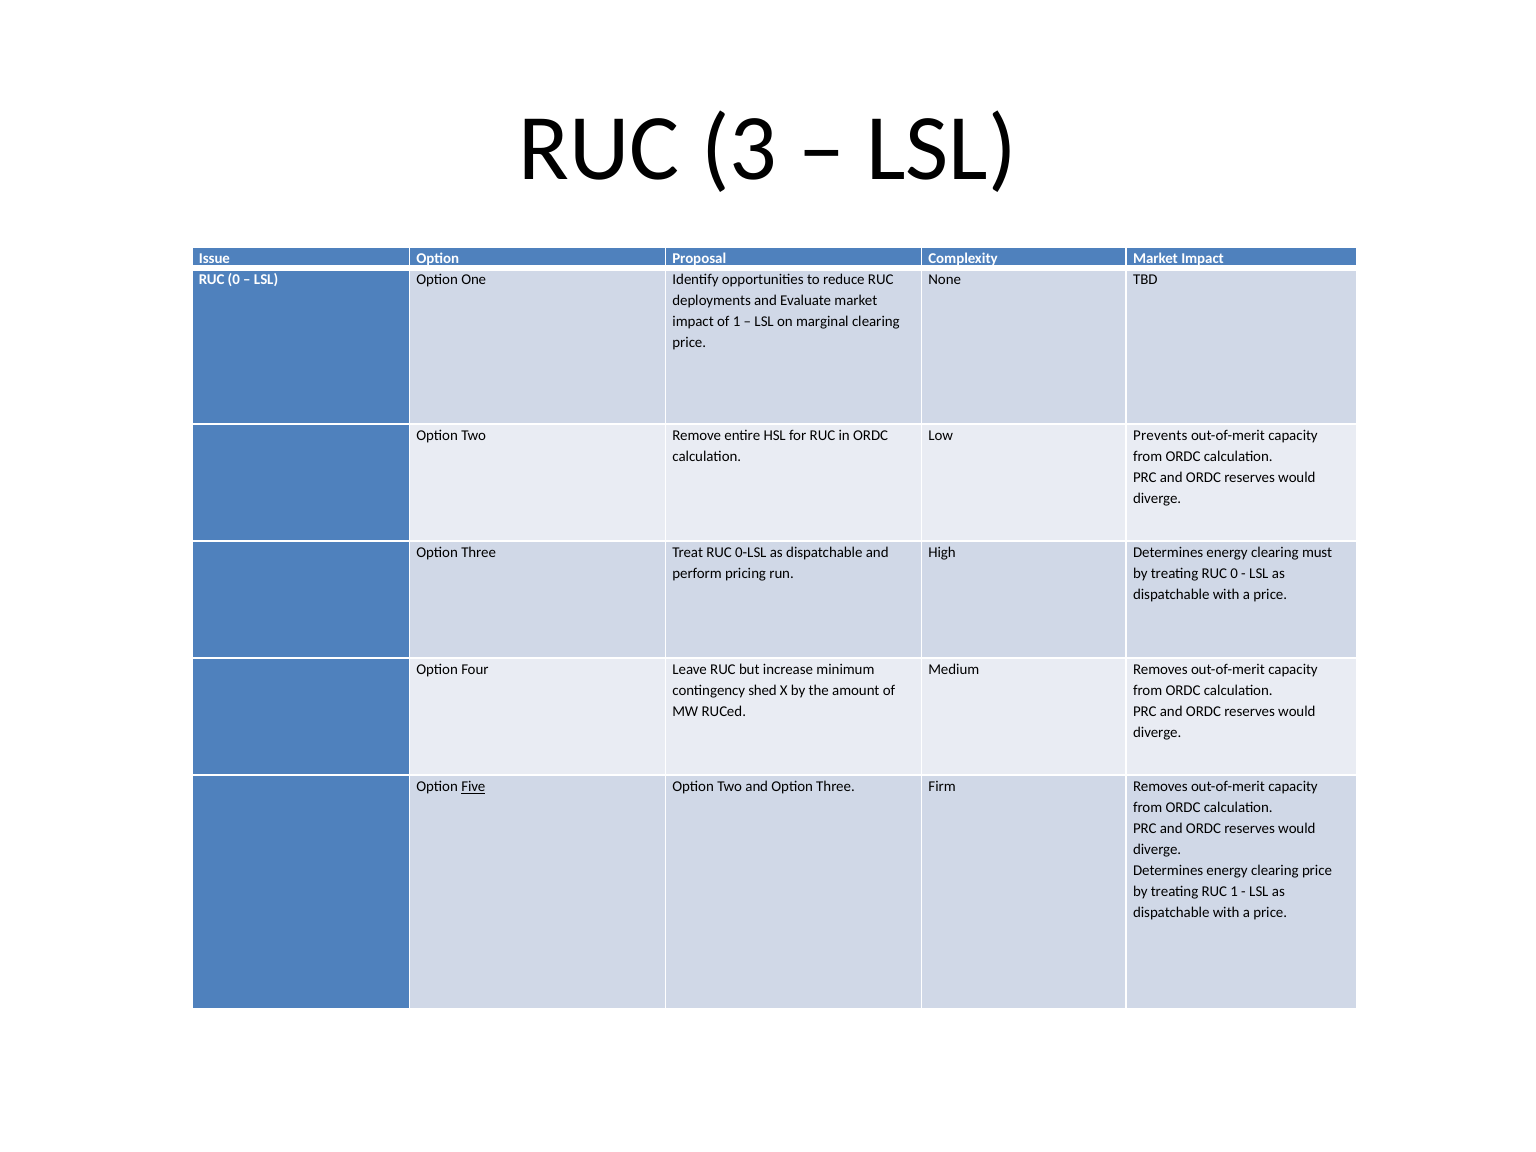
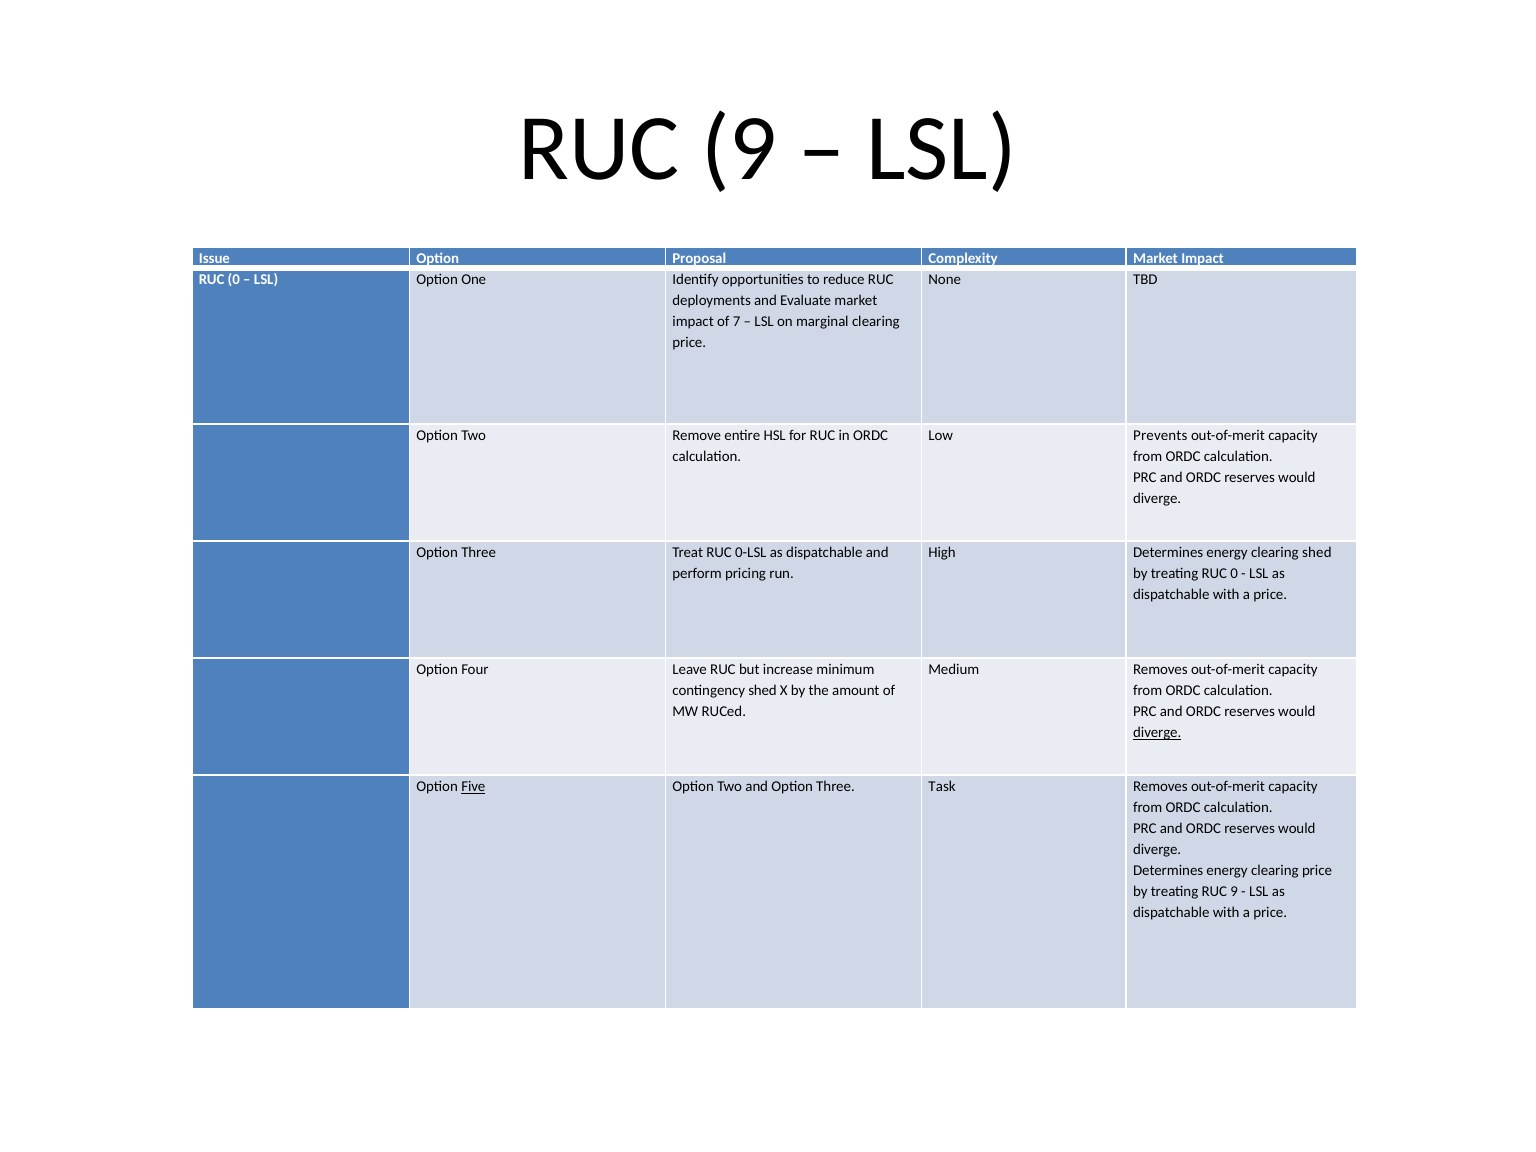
3 at (739, 149): 3 -> 9
of 1: 1 -> 7
clearing must: must -> shed
diverge at (1157, 733) underline: none -> present
Firm: Firm -> Task
treating RUC 1: 1 -> 9
